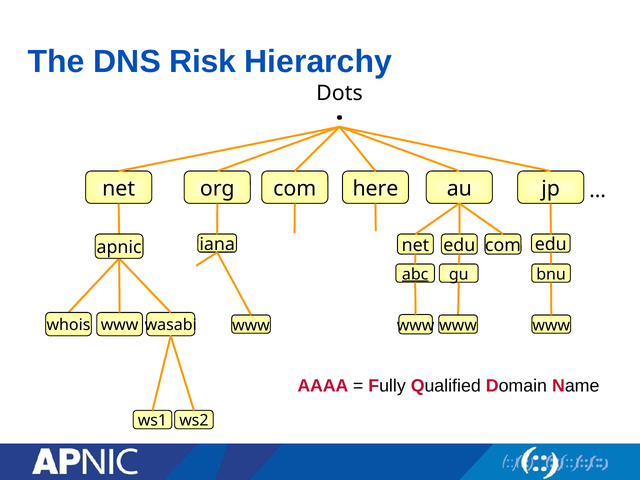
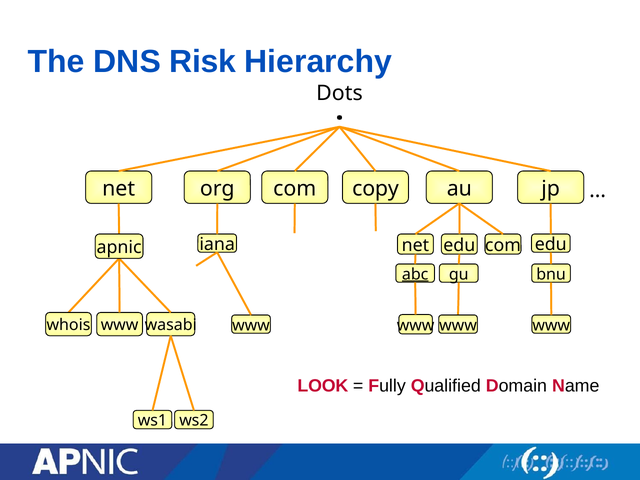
here: here -> copy
iana underline: present -> none
AAAA: AAAA -> LOOK
